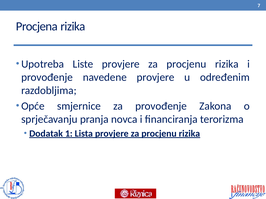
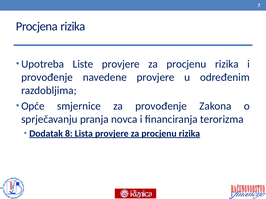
1: 1 -> 8
